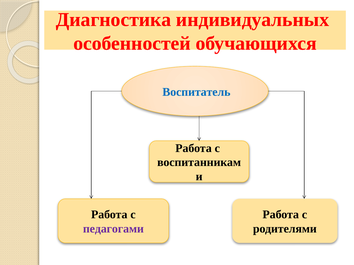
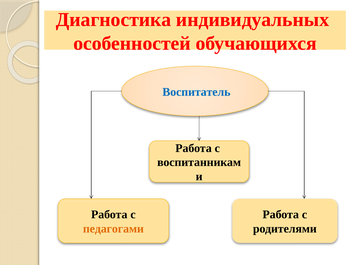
педагогами colour: purple -> orange
